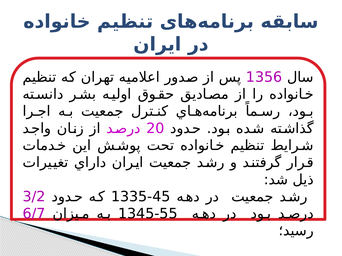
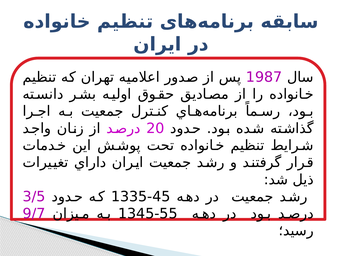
1356: 1356 -> 1987
3/2: 3/2 -> 3/5
6/7: 6/7 -> 9/7
